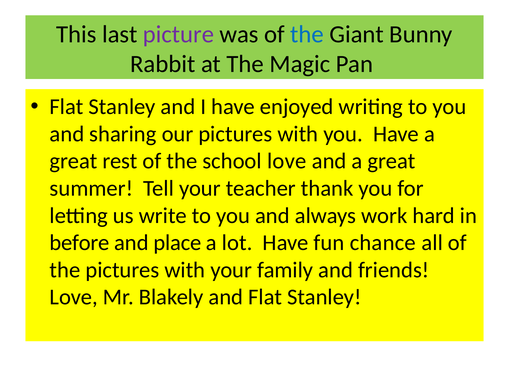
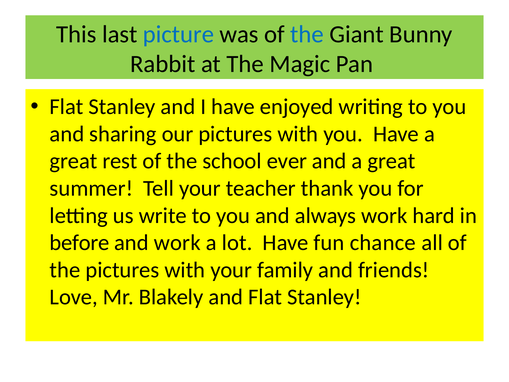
picture colour: purple -> blue
school love: love -> ever
and place: place -> work
